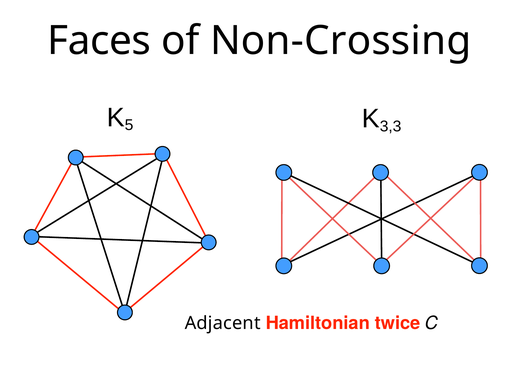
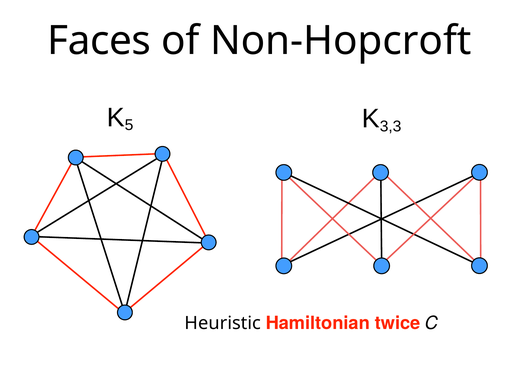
Non-Crossing: Non-Crossing -> Non-Hopcroft
Adjacent: Adjacent -> Heuristic
